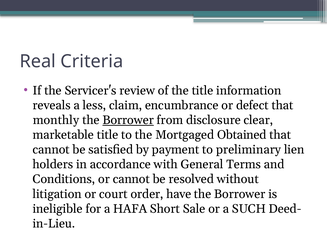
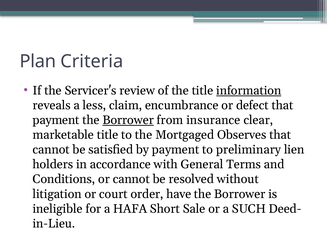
Real: Real -> Plan
information underline: none -> present
monthly at (56, 120): monthly -> payment
disclosure: disclosure -> insurance
Obtained: Obtained -> Observes
